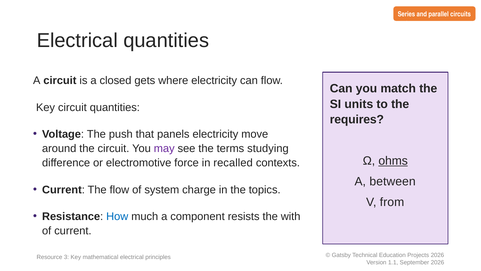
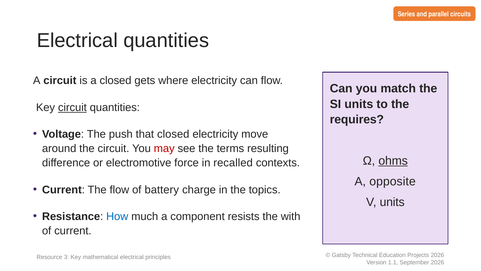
circuit at (72, 107) underline: none -> present
that panels: panels -> closed
may colour: purple -> red
studying: studying -> resulting
between: between -> opposite
system: system -> battery
V from: from -> units
